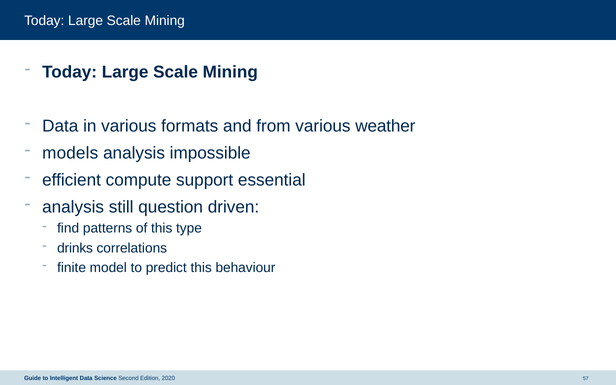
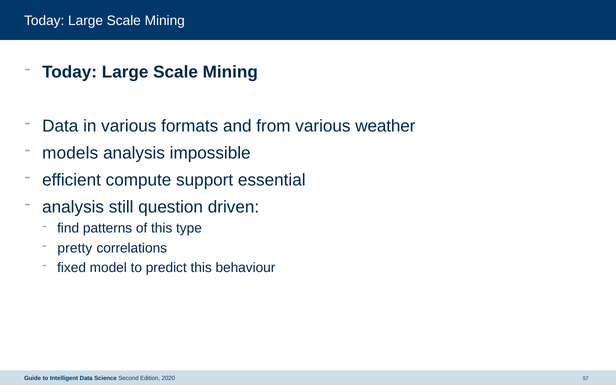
drinks: drinks -> pretty
finite: finite -> fixed
